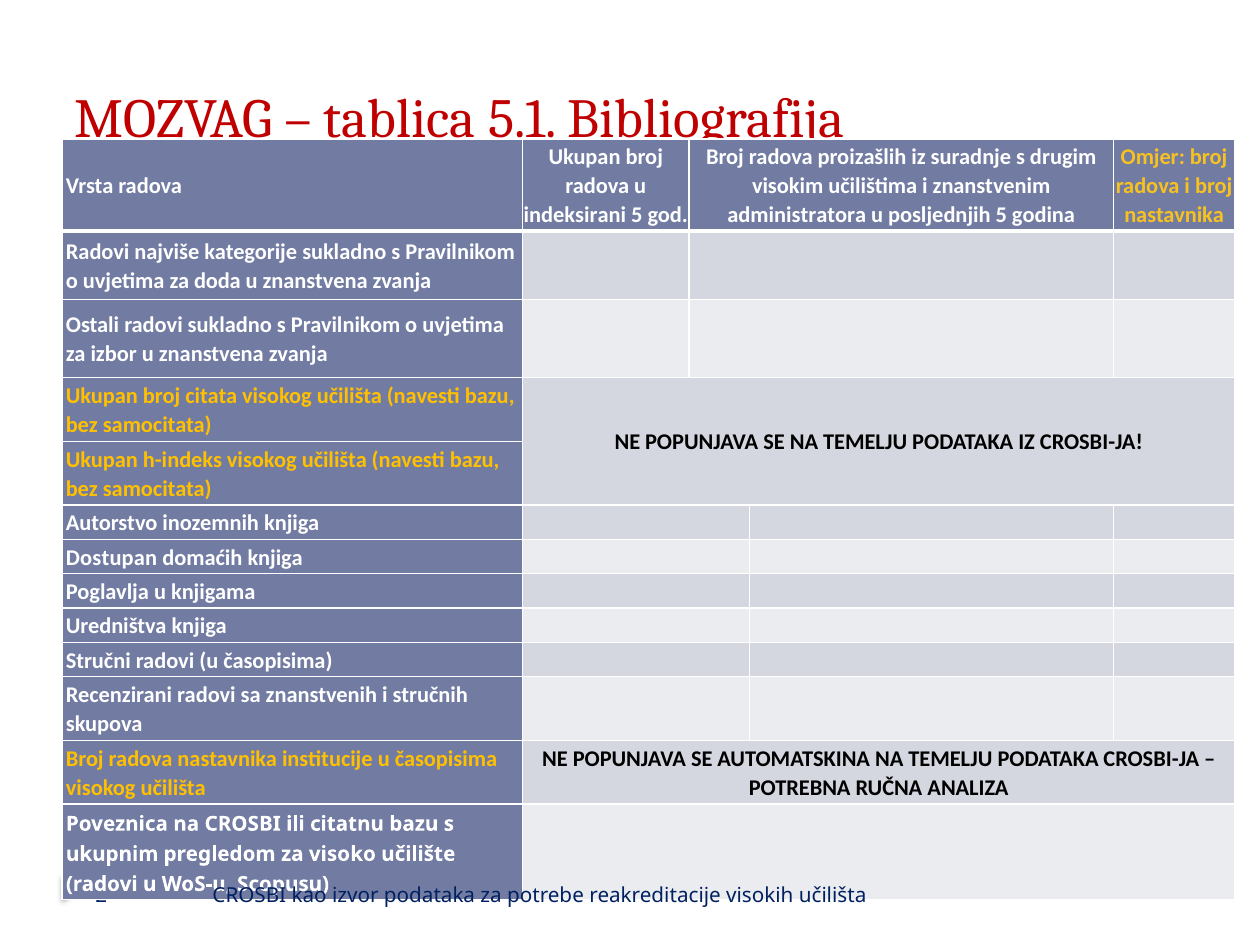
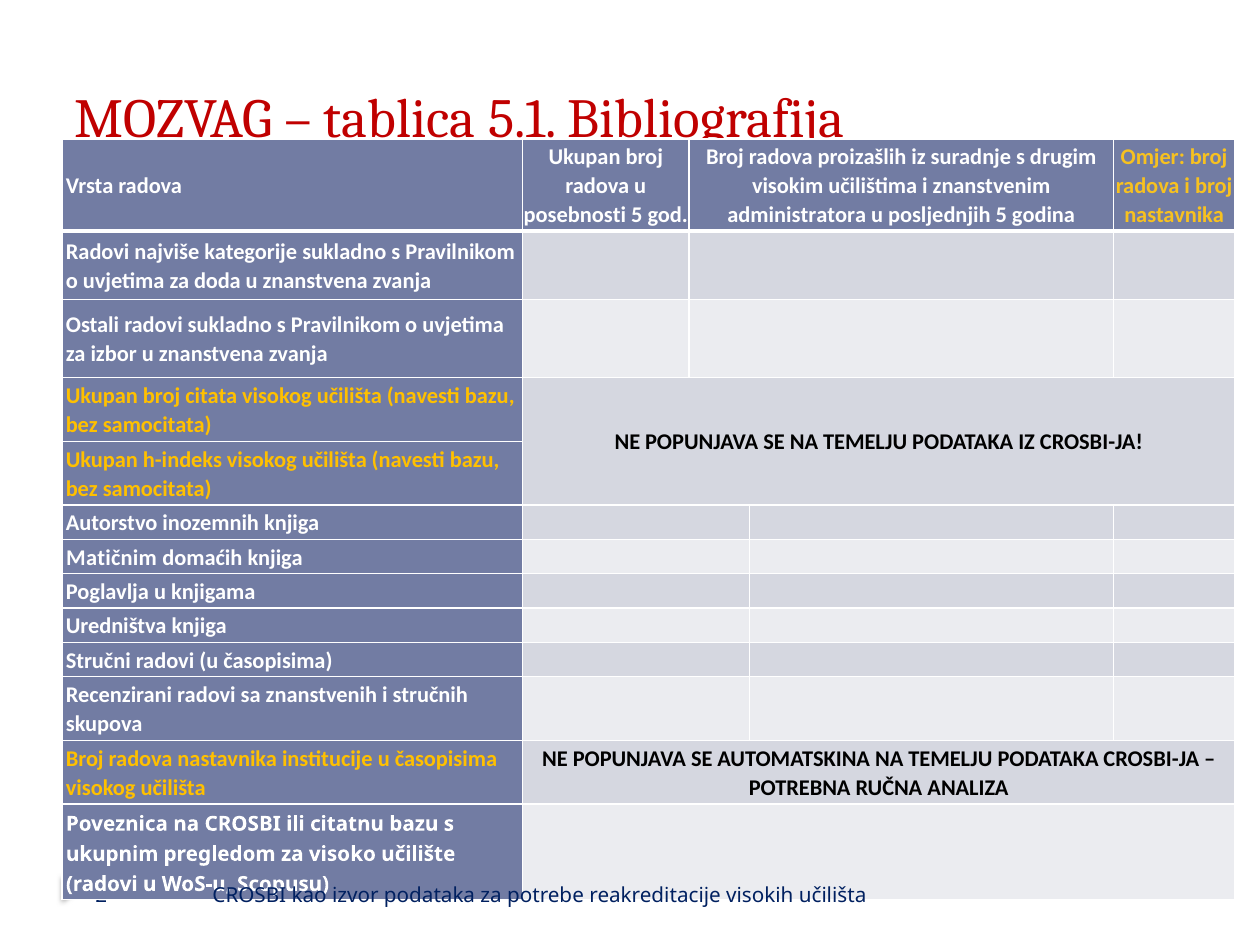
indeksirani: indeksirani -> posebnosti
Dostupan: Dostupan -> Matičnim
